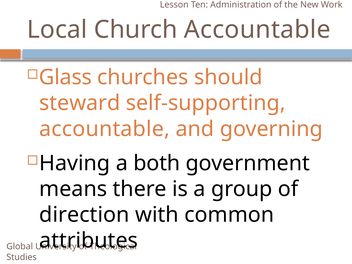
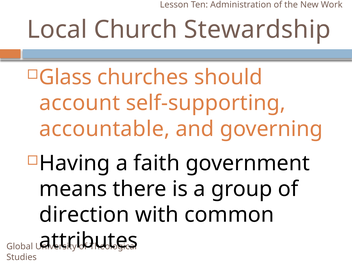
Church Accountable: Accountable -> Stewardship
steward: steward -> account
both: both -> faith
